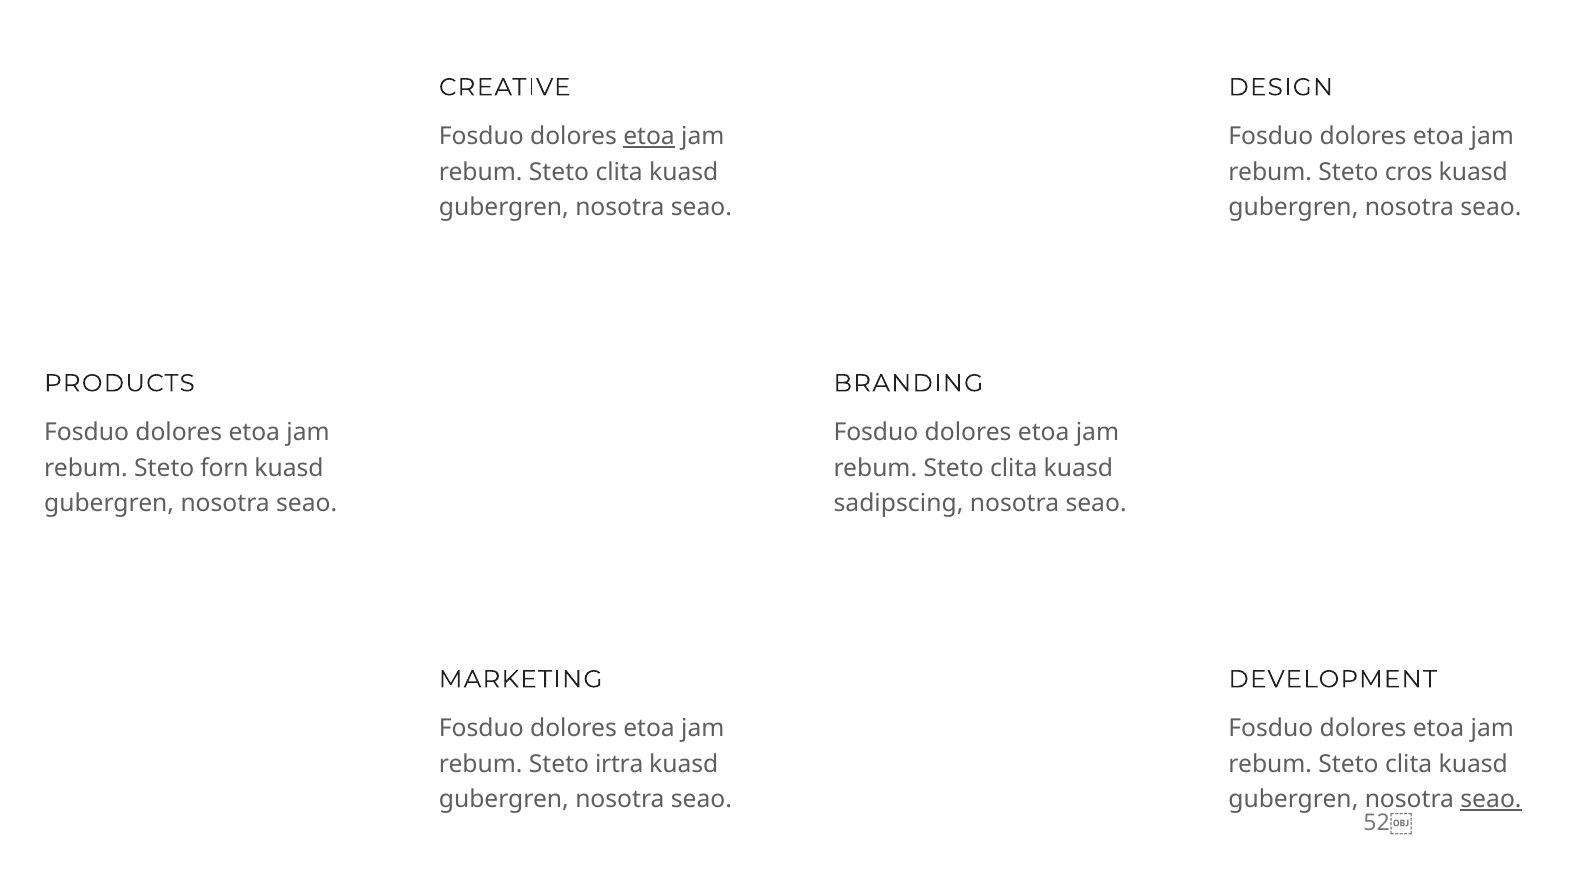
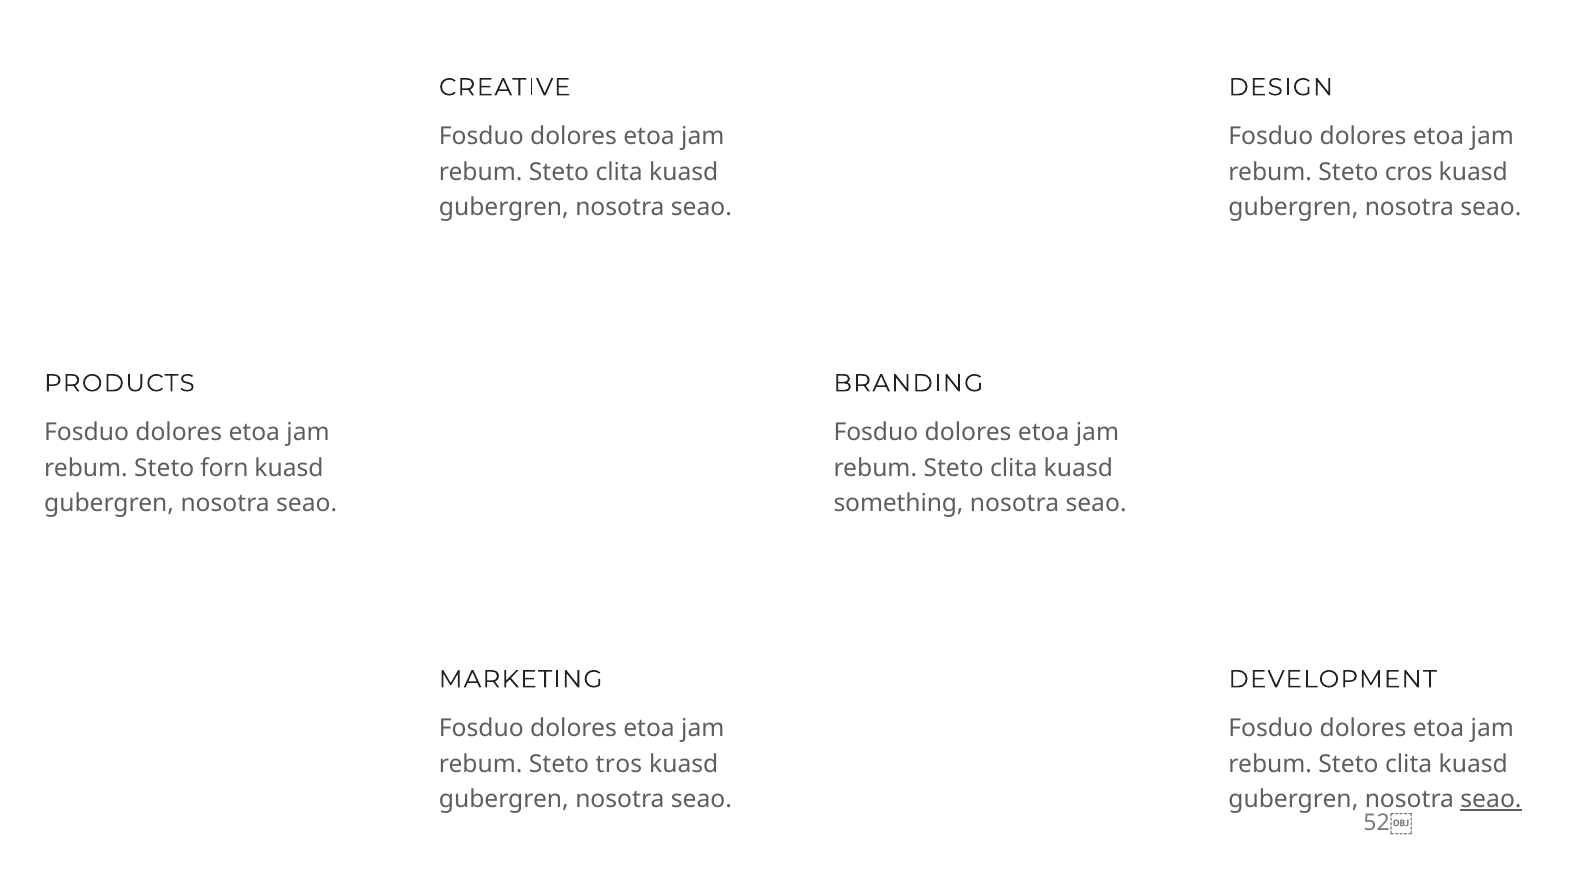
etoa at (649, 137) underline: present -> none
sadipscing: sadipscing -> something
irtra: irtra -> tros
